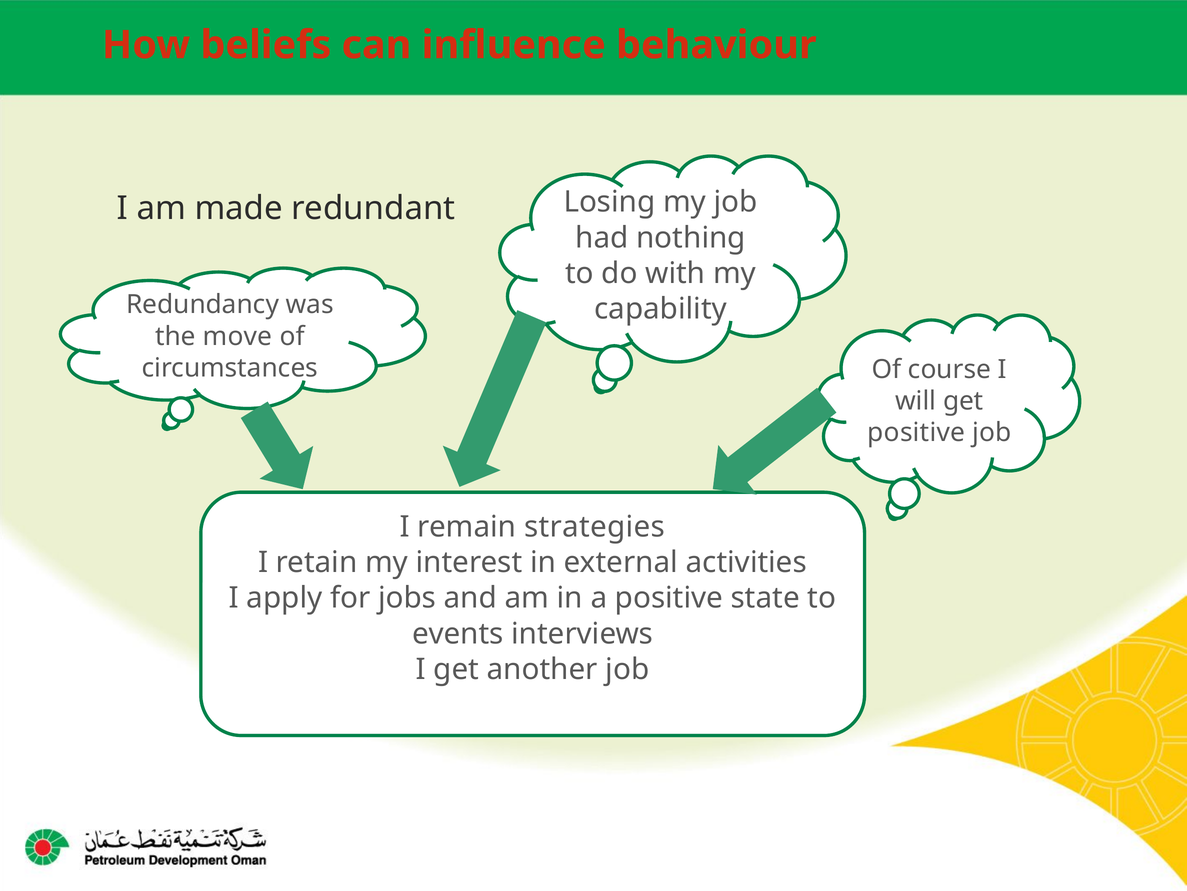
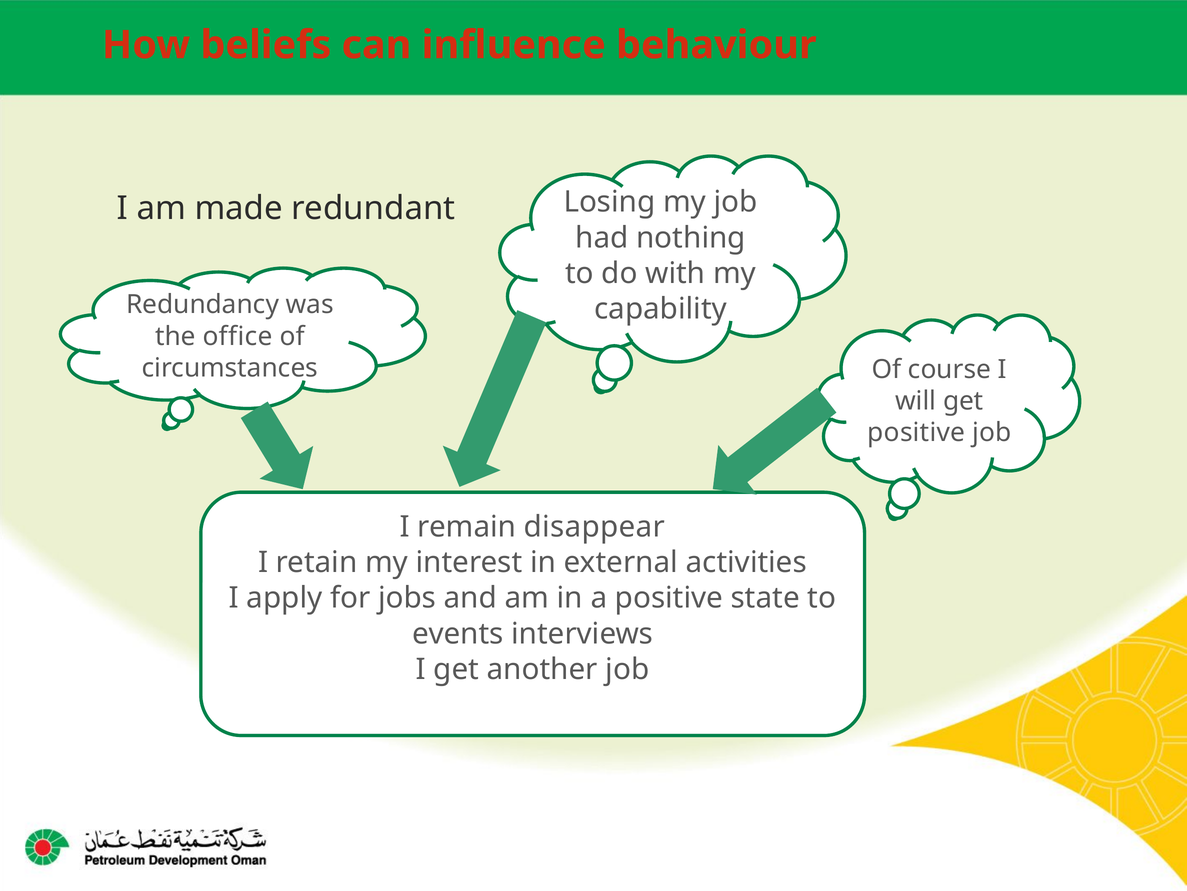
move: move -> office
strategies: strategies -> disappear
